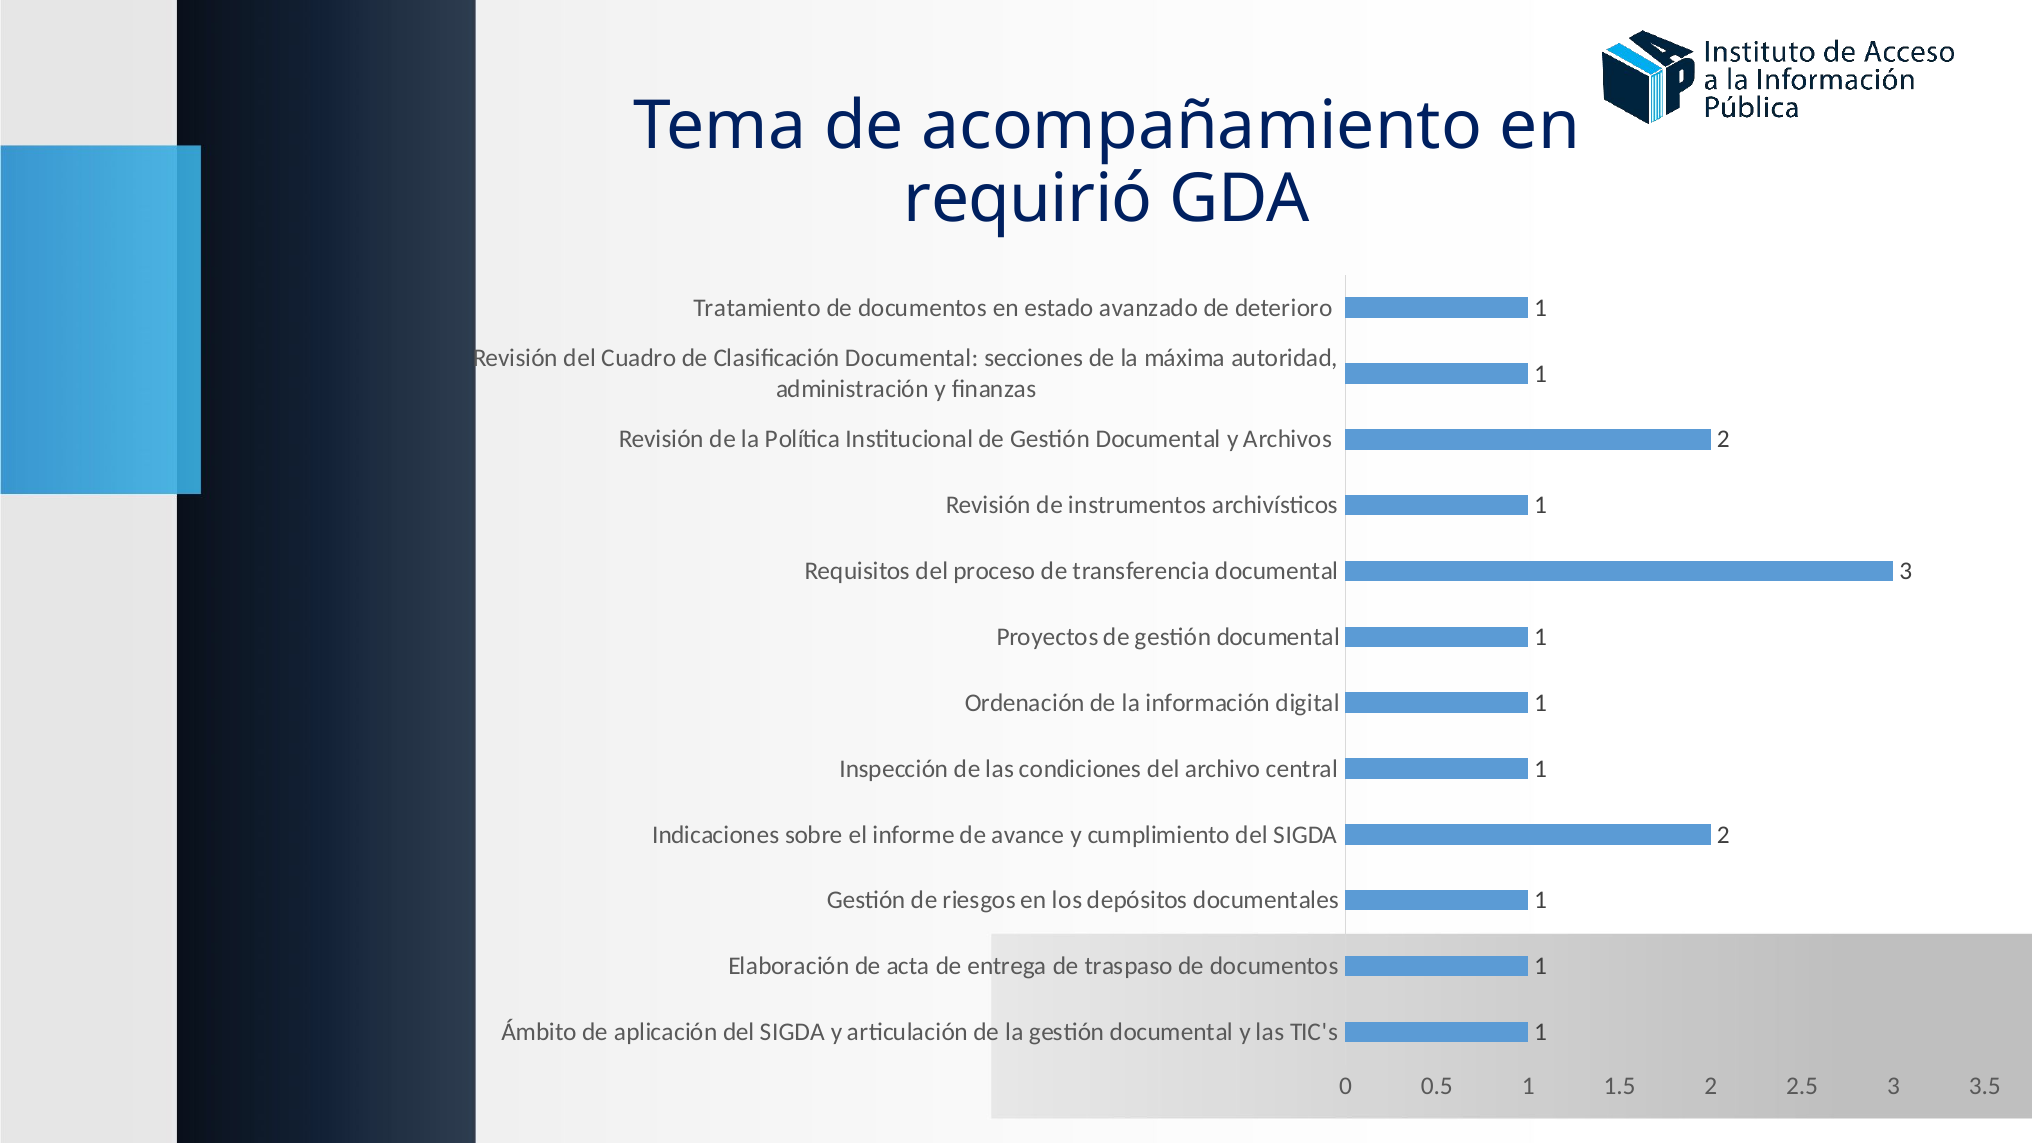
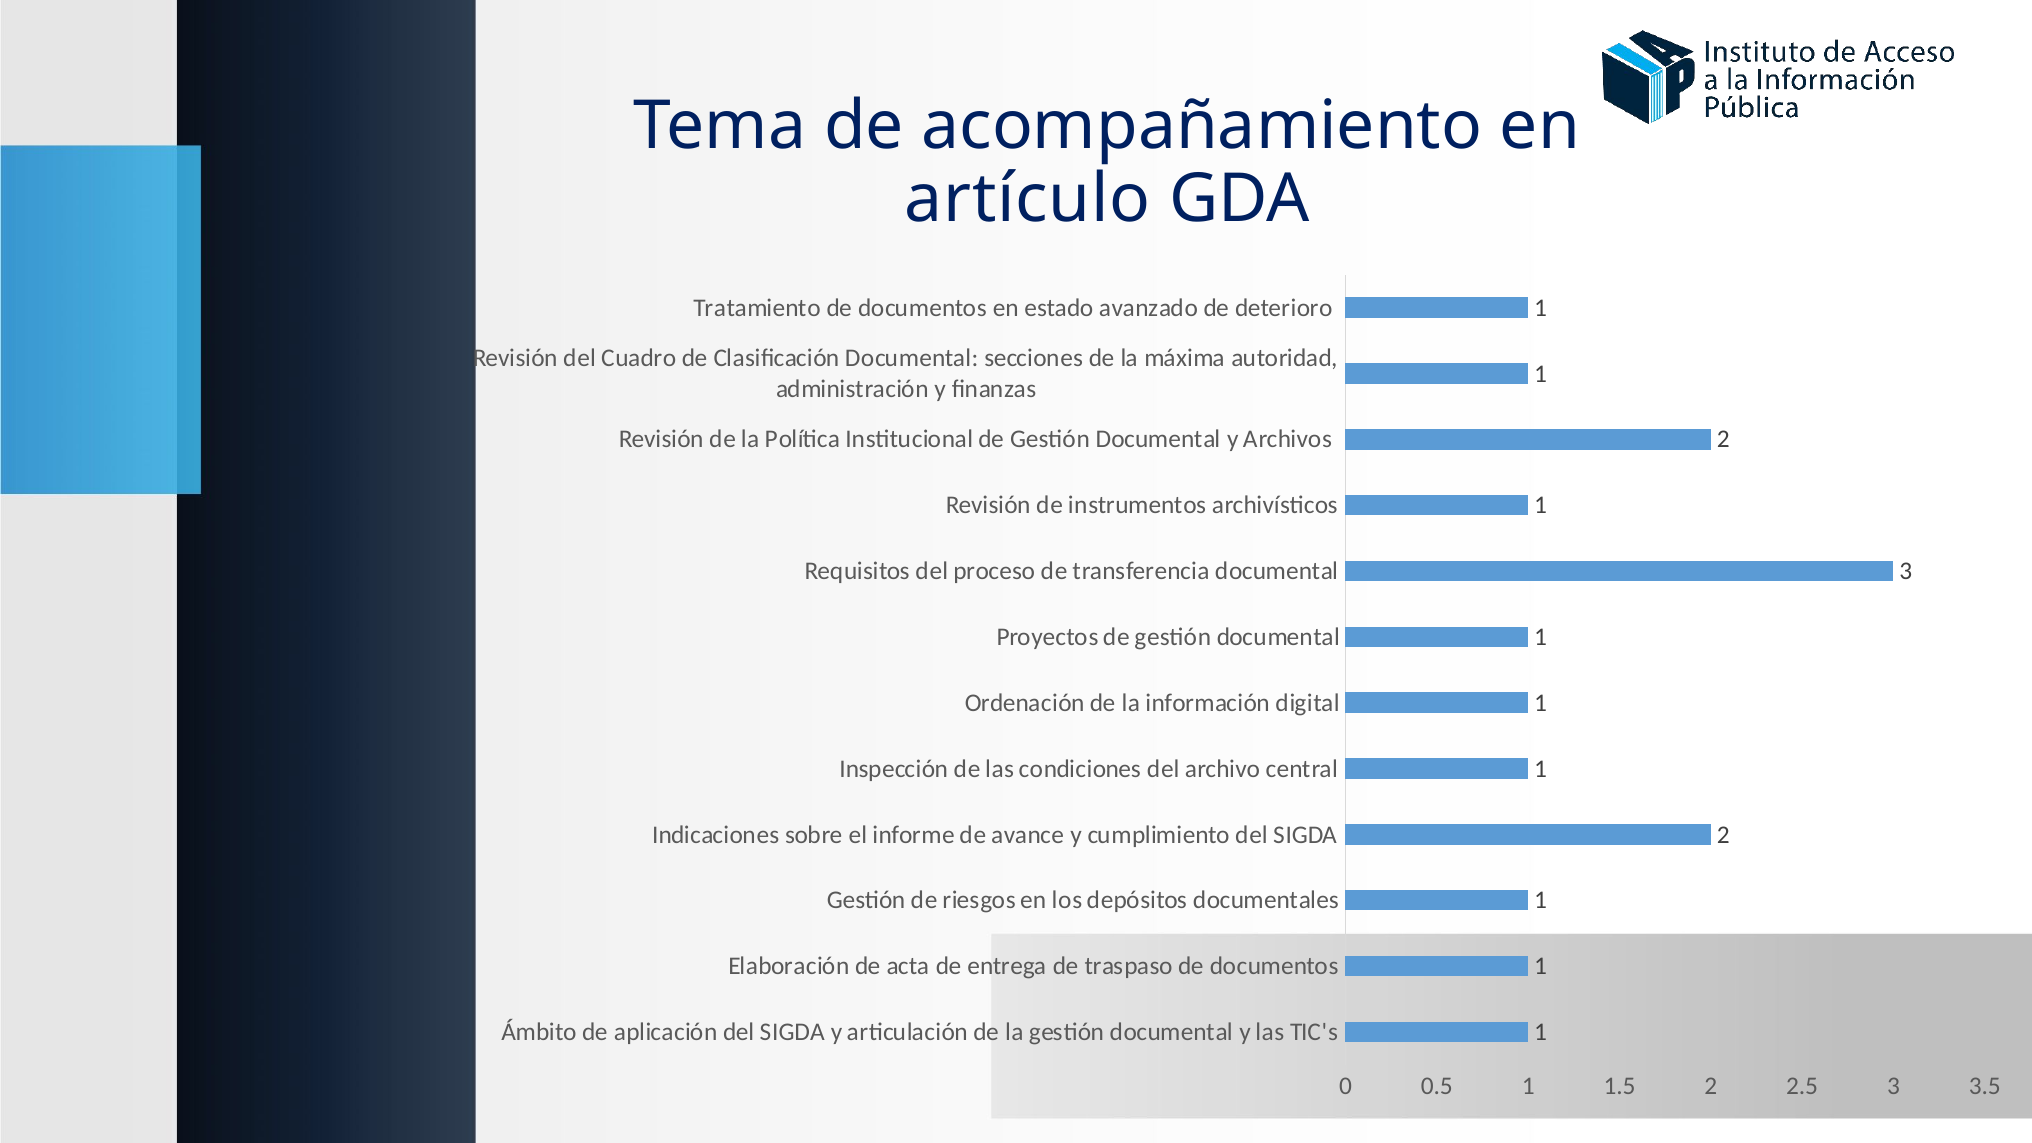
requirió: requirió -> artículo
